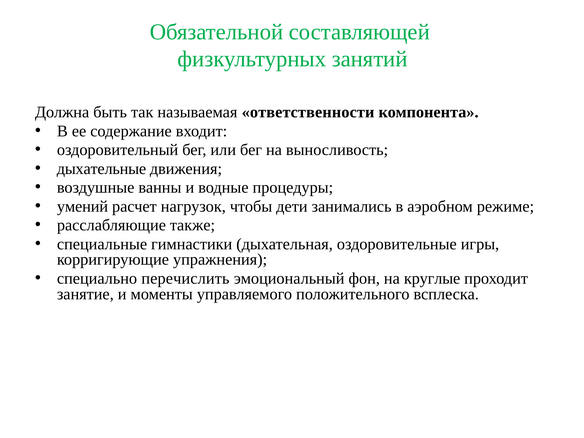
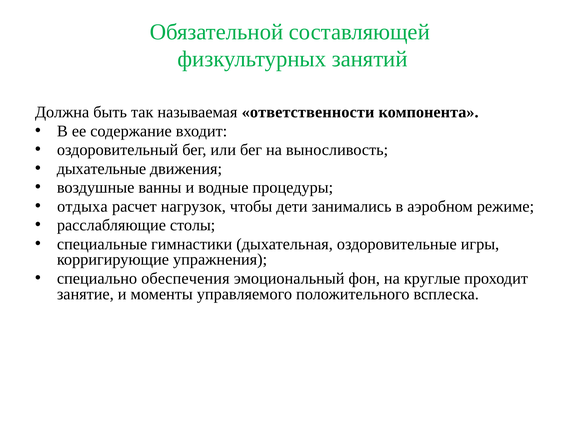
умений: умений -> отдыха
также: также -> столы
перечислить: перечислить -> обеспечения
